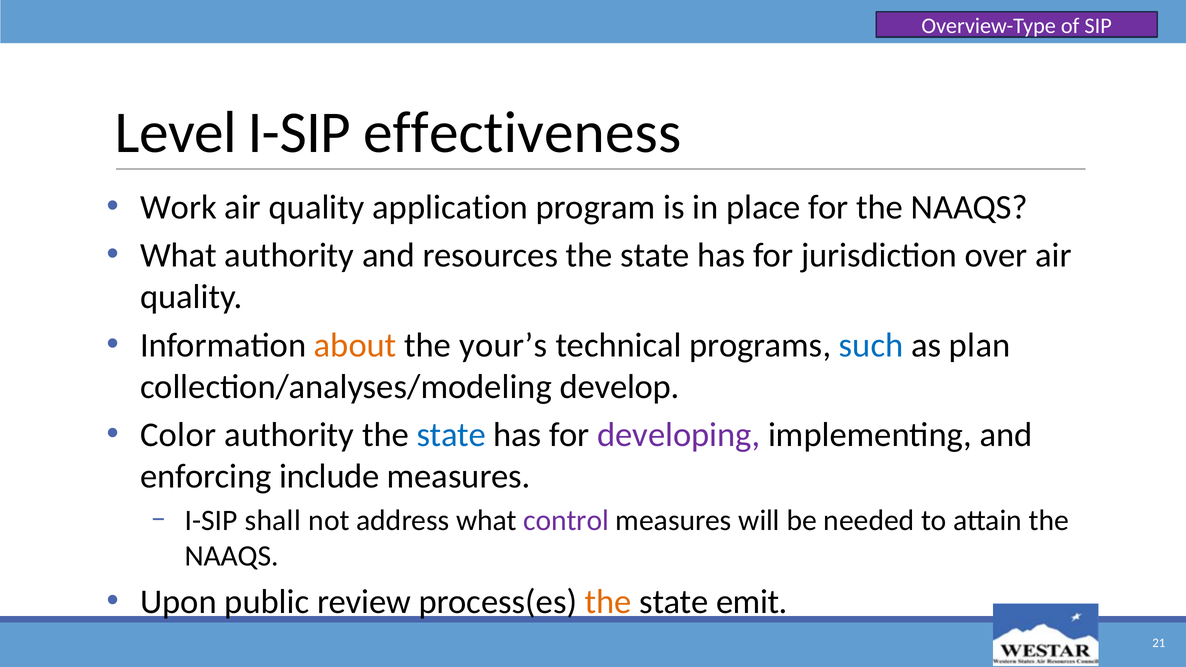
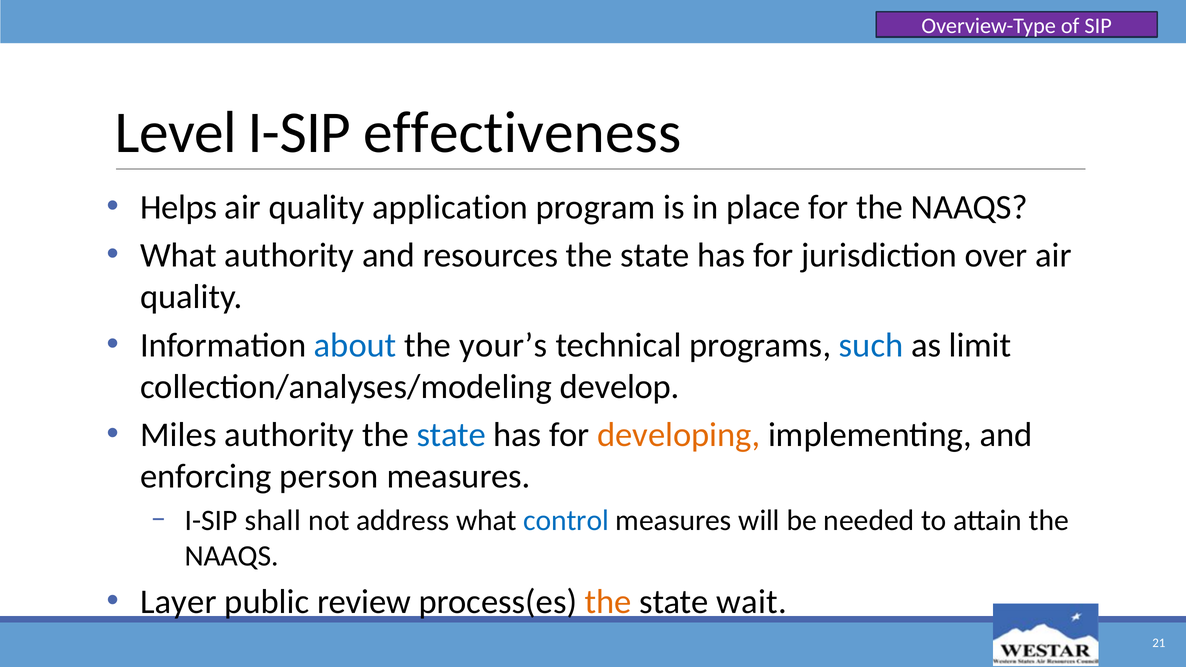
Work: Work -> Helps
about colour: orange -> blue
plan: plan -> limit
Color: Color -> Miles
developing colour: purple -> orange
include: include -> person
control colour: purple -> blue
Upon: Upon -> Layer
emit: emit -> wait
